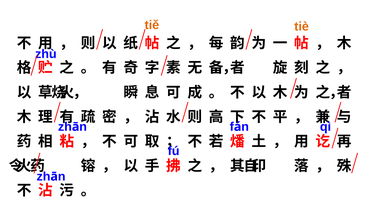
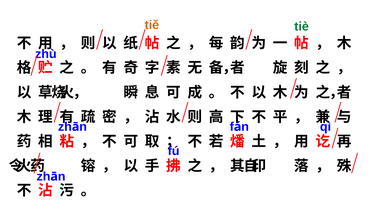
tiè colour: orange -> green
